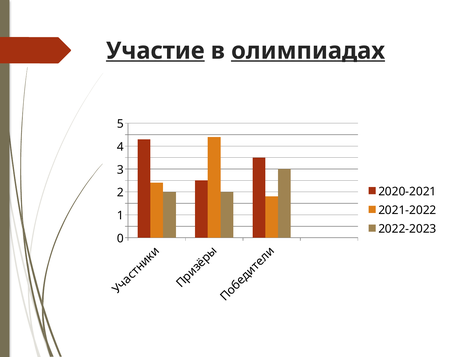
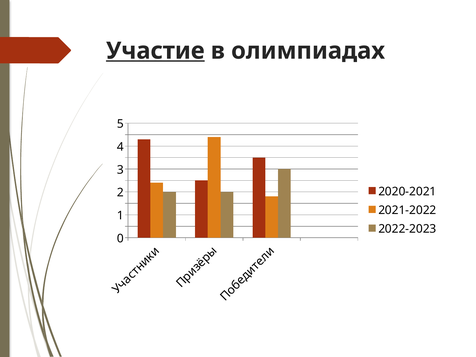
олимпиадах underline: present -> none
